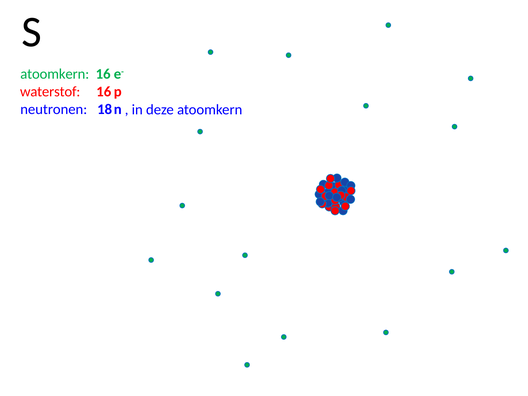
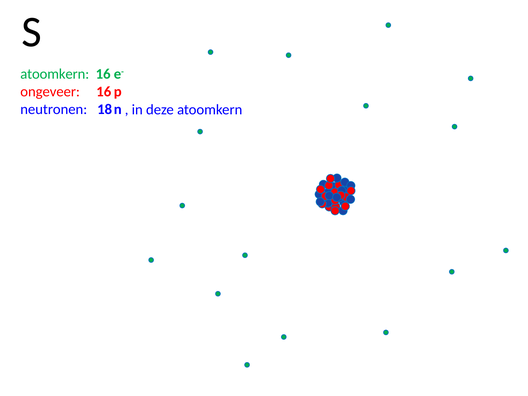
waterstof: waterstof -> ongeveer
